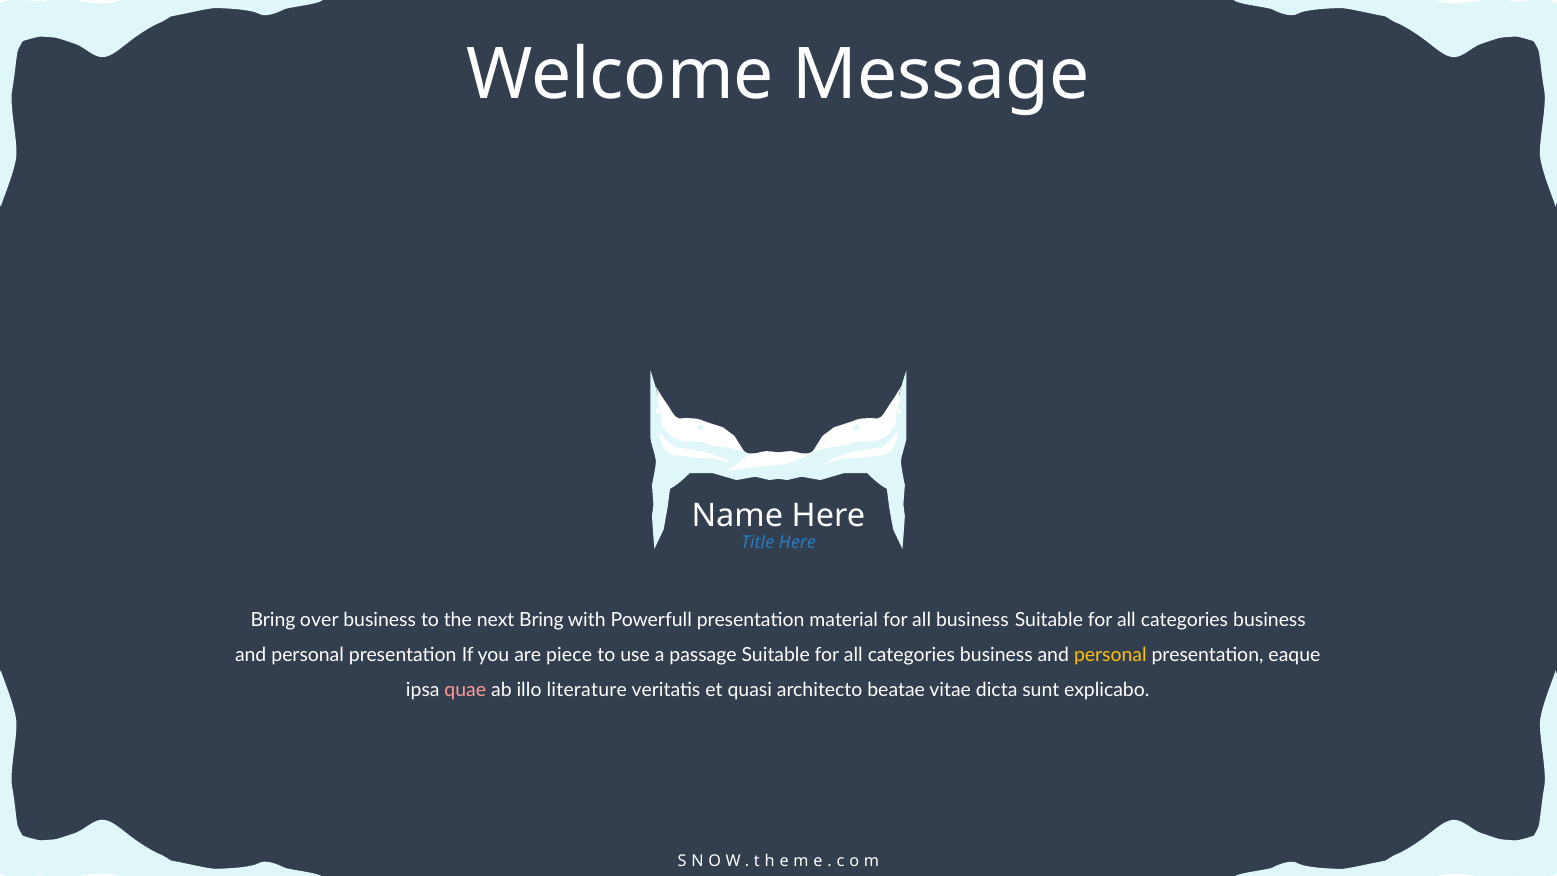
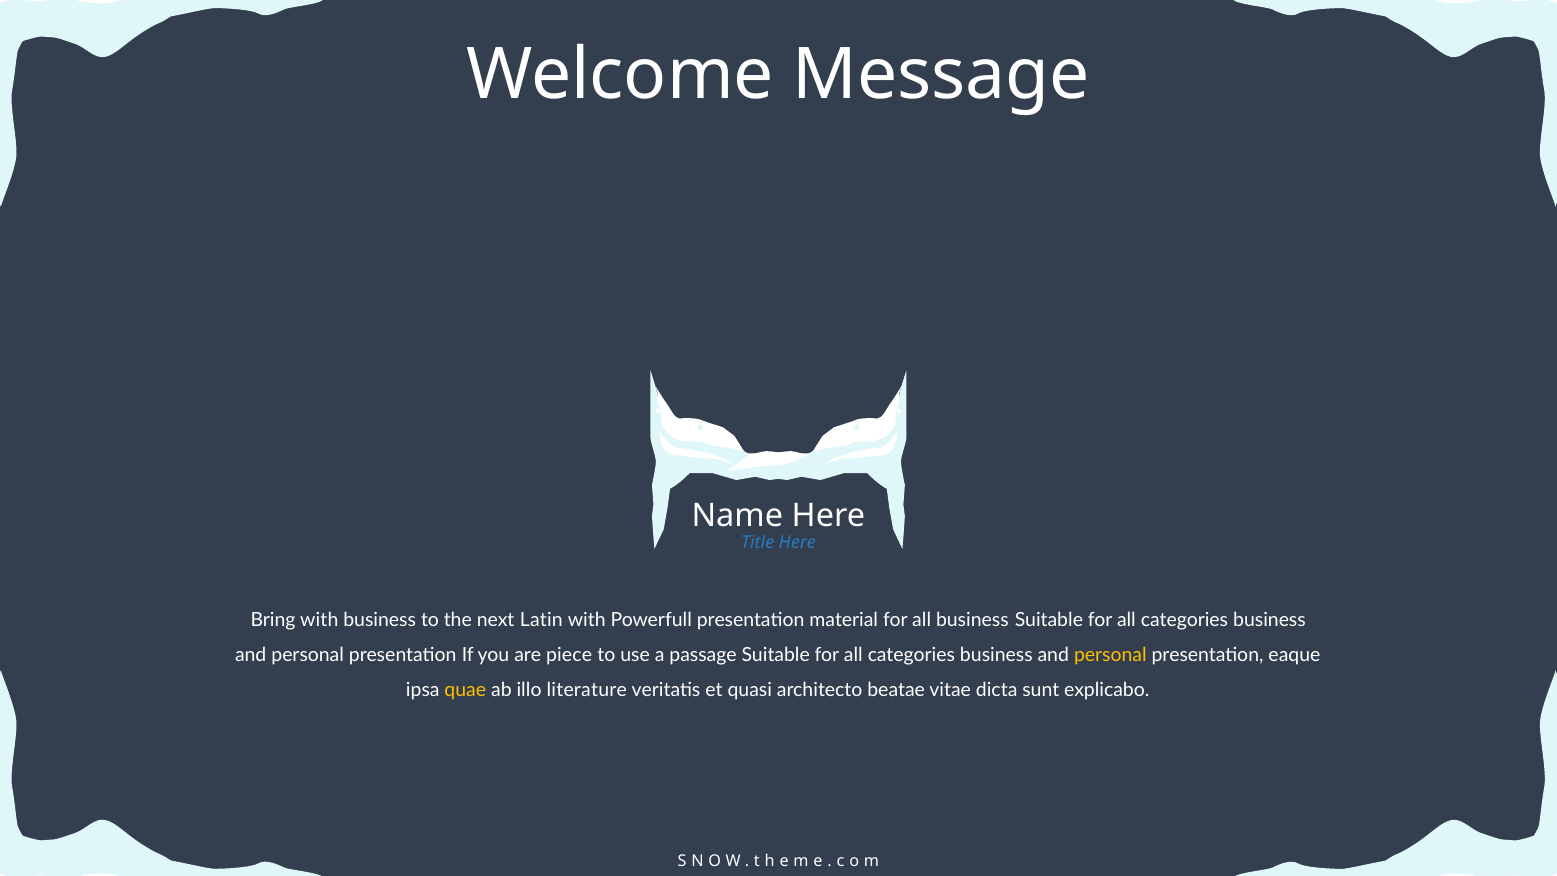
Bring over: over -> with
next Bring: Bring -> Latin
quae colour: pink -> yellow
